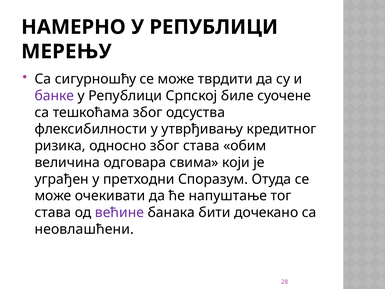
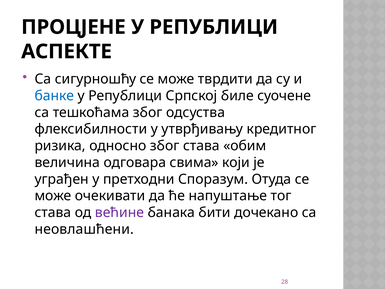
НАМЕРНО: НАМЕРНО -> ПРОЦЈЕНЕ
МЕРЕЊУ: МЕРЕЊУ -> АСПЕКТЕ
банке colour: purple -> blue
